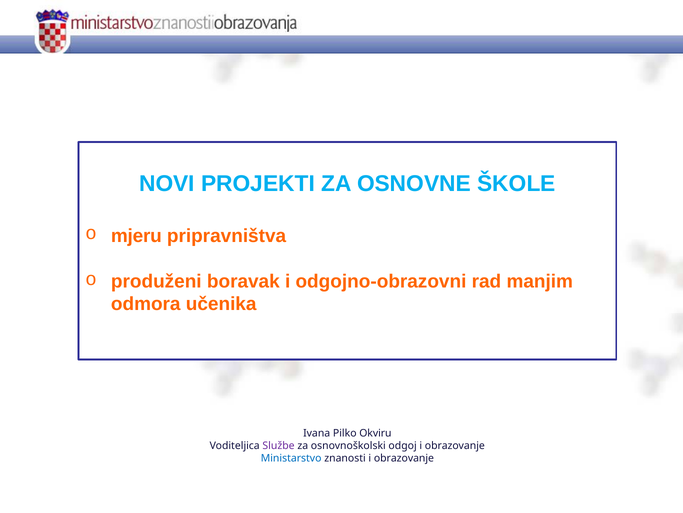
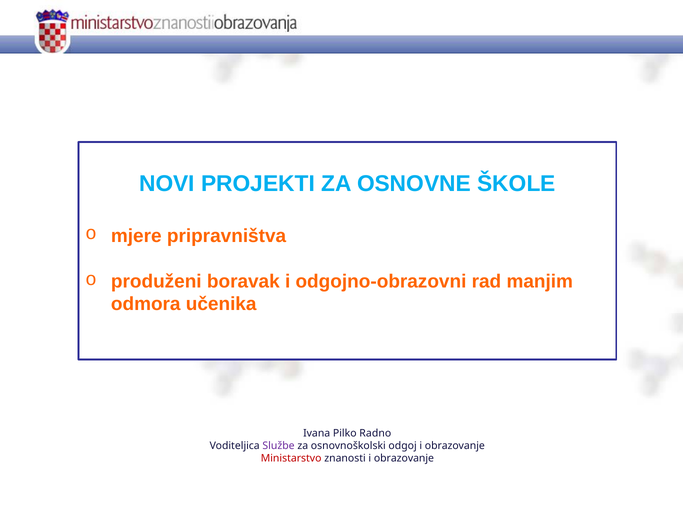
mjeru: mjeru -> mjere
Okviru: Okviru -> Radno
Ministarstvo colour: blue -> red
